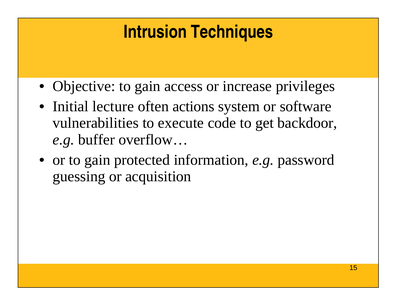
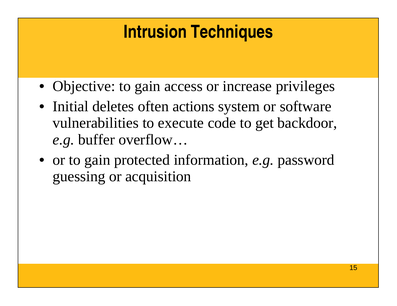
lecture: lecture -> deletes
